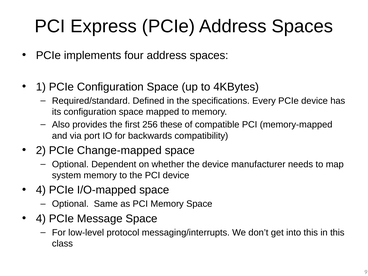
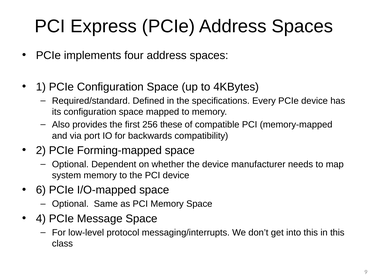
Change-mapped: Change-mapped -> Forming-mapped
4 at (41, 190): 4 -> 6
